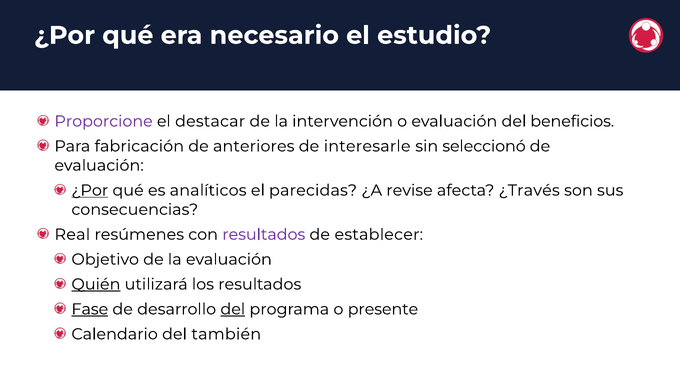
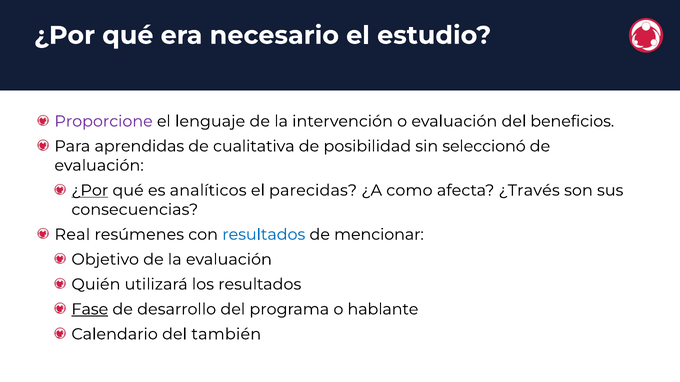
destacar: destacar -> lenguaje
fabricación: fabricación -> aprendidas
anteriores: anteriores -> cualitativa
interesarle: interesarle -> posibilidad
revise: revise -> como
resultados at (264, 235) colour: purple -> blue
establecer: establecer -> mencionar
Quién underline: present -> none
del at (233, 310) underline: present -> none
presente: presente -> hablante
